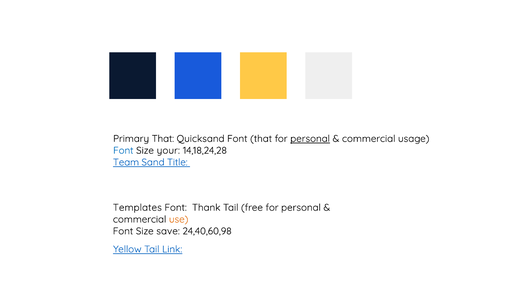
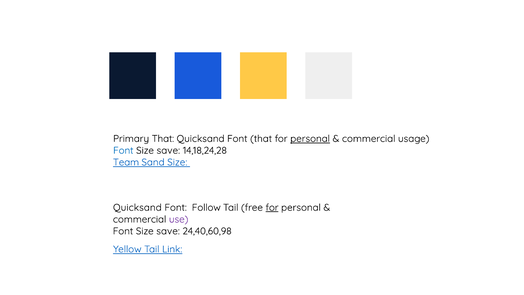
your at (168, 150): your -> save
Sand Title: Title -> Size
Templates at (137, 207): Templates -> Quicksand
Thank: Thank -> Follow
for at (272, 207) underline: none -> present
use colour: orange -> purple
